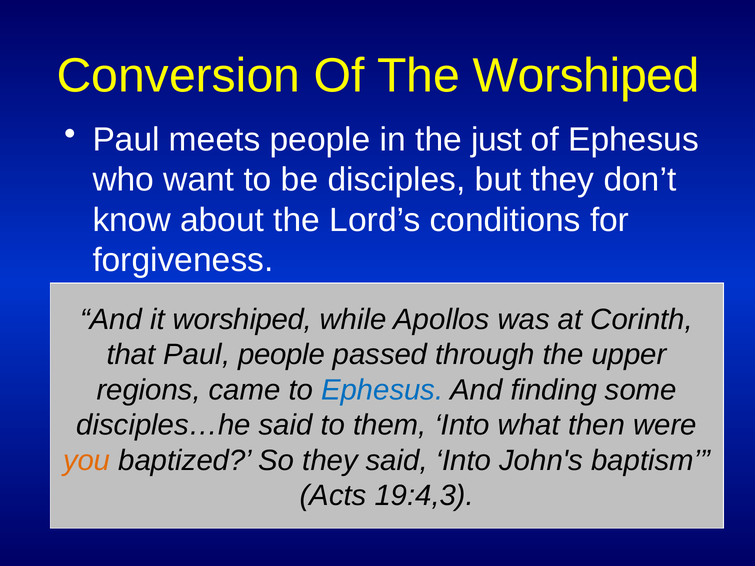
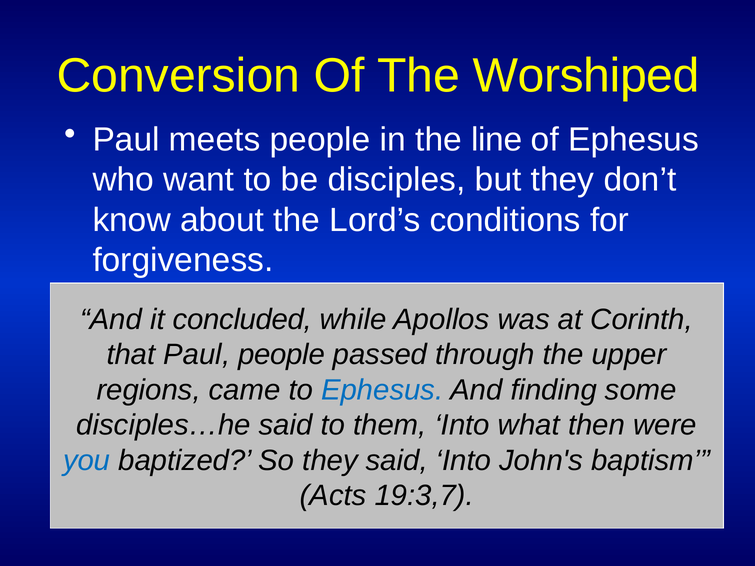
just: just -> line
it worshiped: worshiped -> concluded
you colour: orange -> blue
19:4,3: 19:4,3 -> 19:3,7
